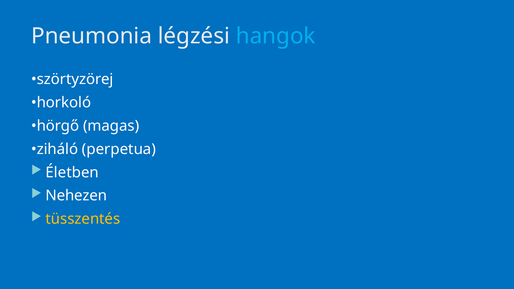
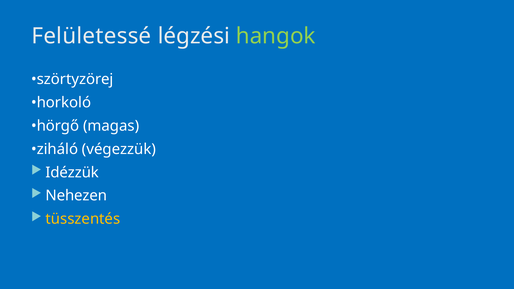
Pneumonia: Pneumonia -> Felületessé
hangok colour: light blue -> light green
perpetua: perpetua -> végezzük
Életben: Életben -> Idézzük
